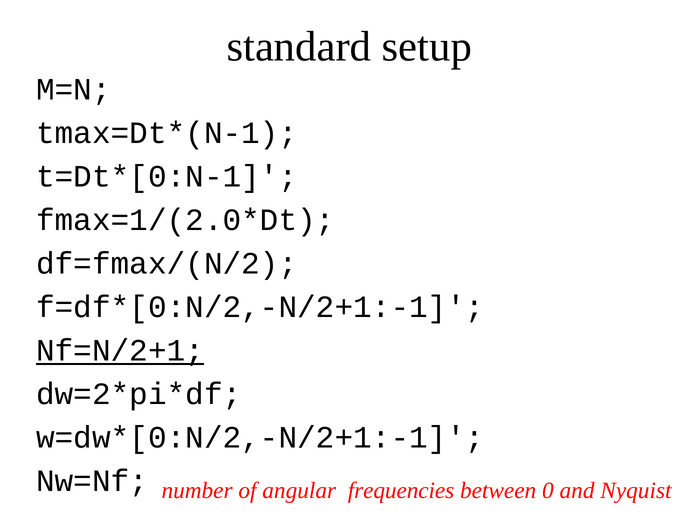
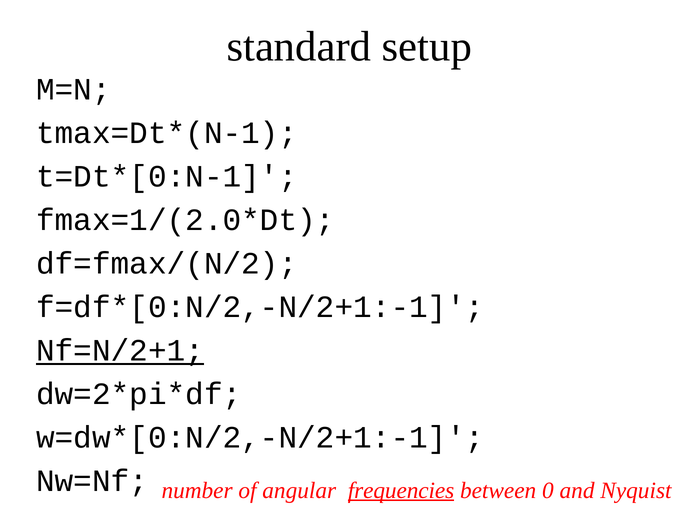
frequencies underline: none -> present
